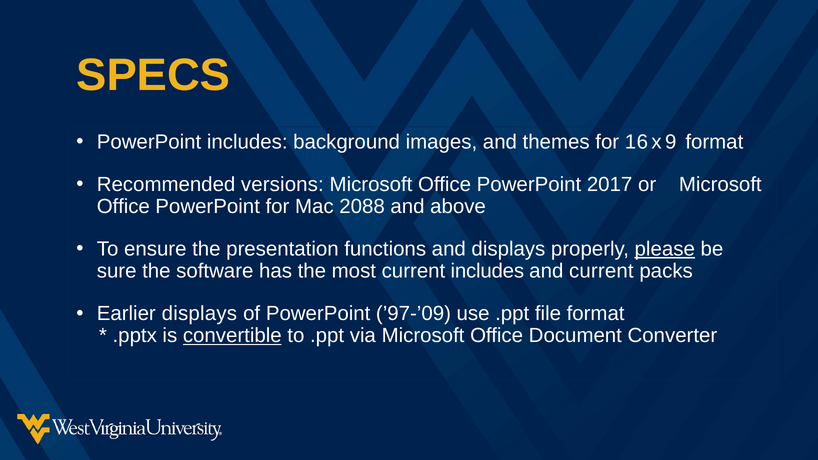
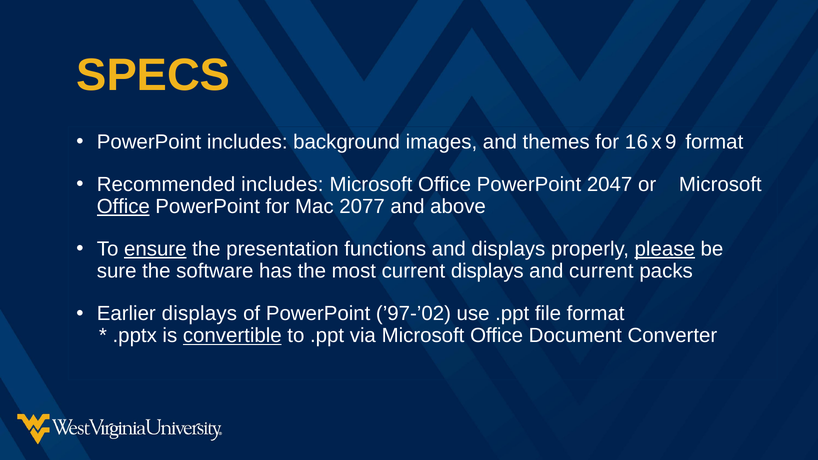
Recommended versions: versions -> includes
2017: 2017 -> 2047
Office at (123, 206) underline: none -> present
2088: 2088 -> 2077
ensure underline: none -> present
current includes: includes -> displays
’97-’09: ’97-’09 -> ’97-’02
